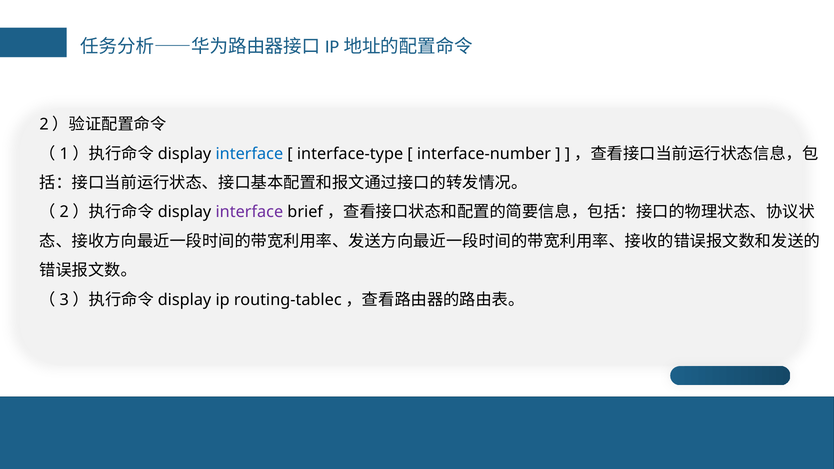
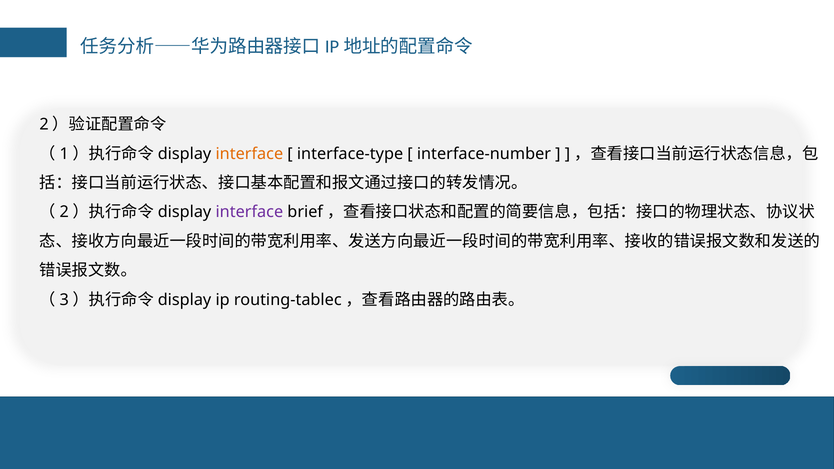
interface at (249, 154) colour: blue -> orange
